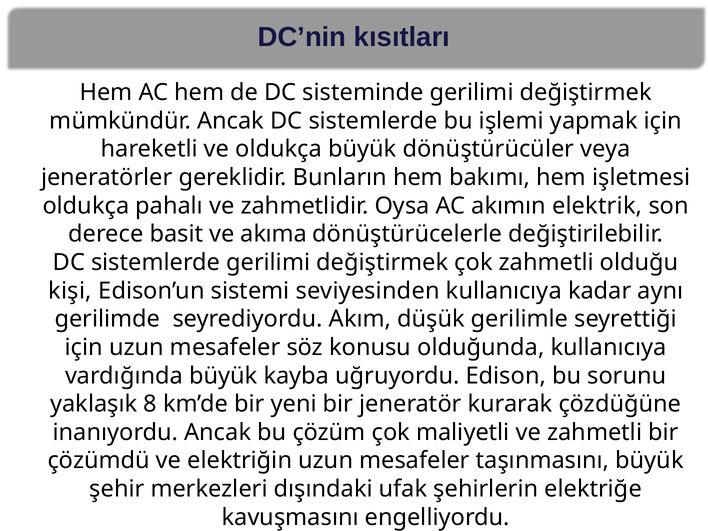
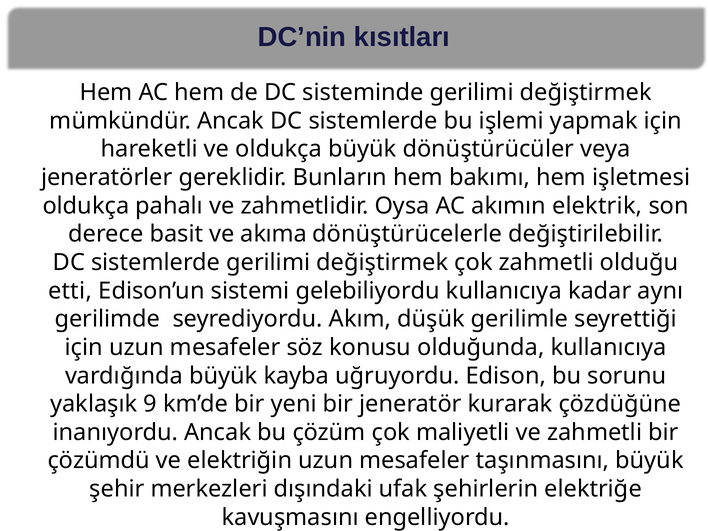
kişi: kişi -> etti
seviyesinden: seviyesinden -> gelebiliyordu
8: 8 -> 9
